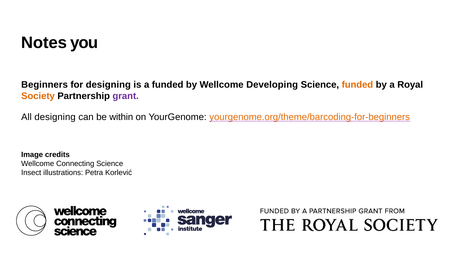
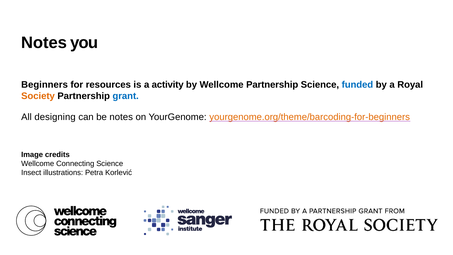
for designing: designing -> resources
a funded: funded -> activity
Wellcome Developing: Developing -> Partnership
funded at (357, 85) colour: orange -> blue
grant colour: purple -> blue
be within: within -> notes
